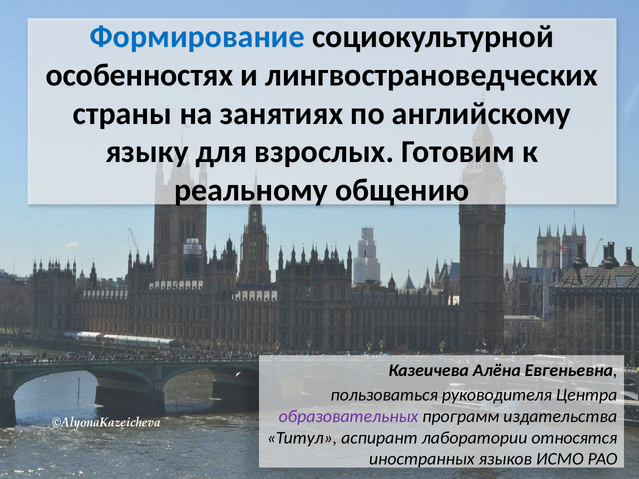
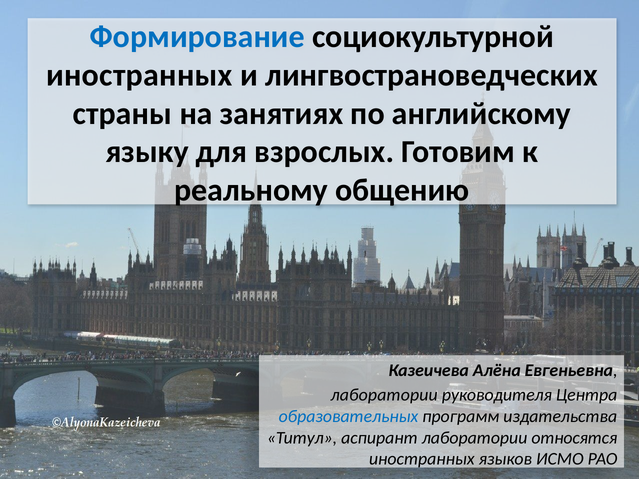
особенностях at (140, 75): особенностях -> иностранных
пользоваться at (384, 395): пользоваться -> лаборатории
образовательных colour: purple -> blue
